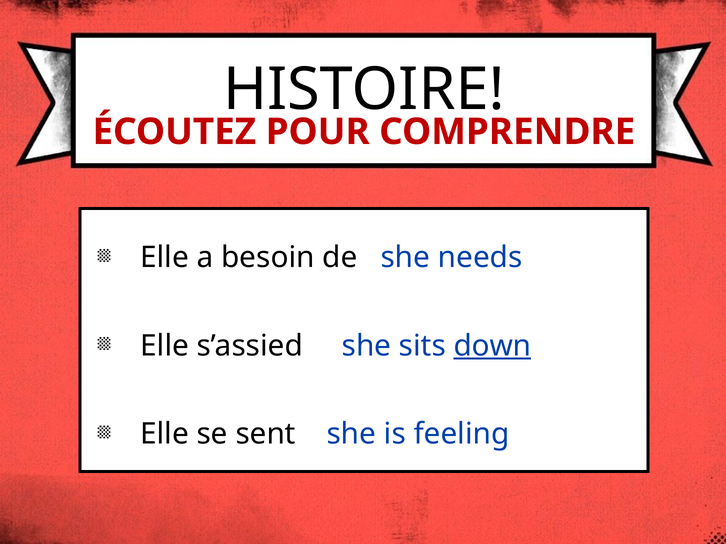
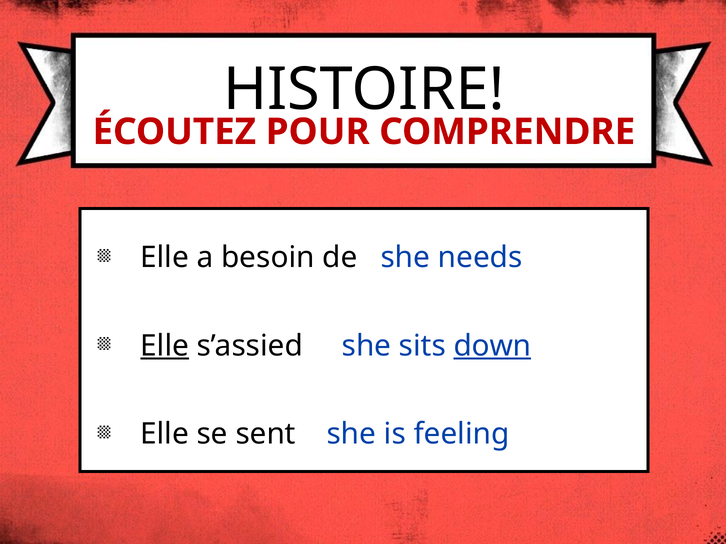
Elle at (165, 346) underline: none -> present
